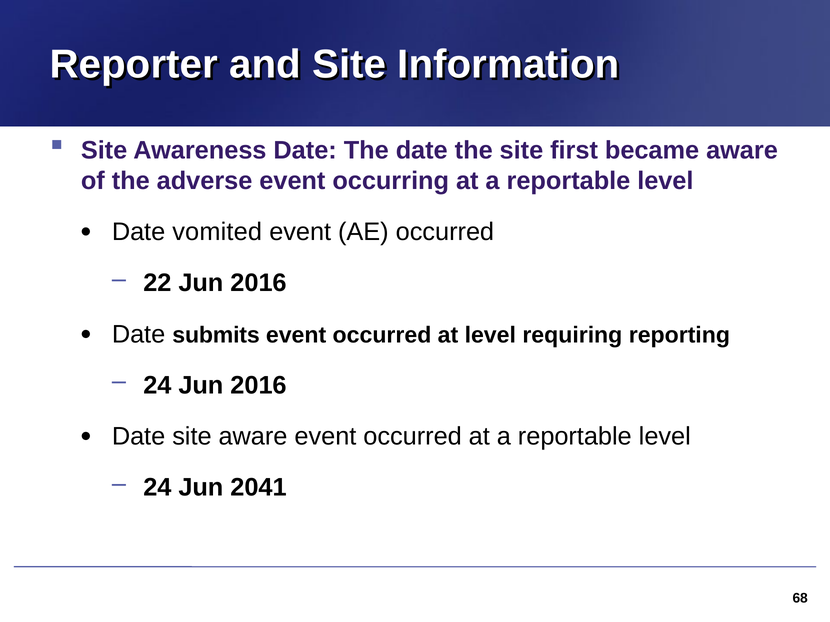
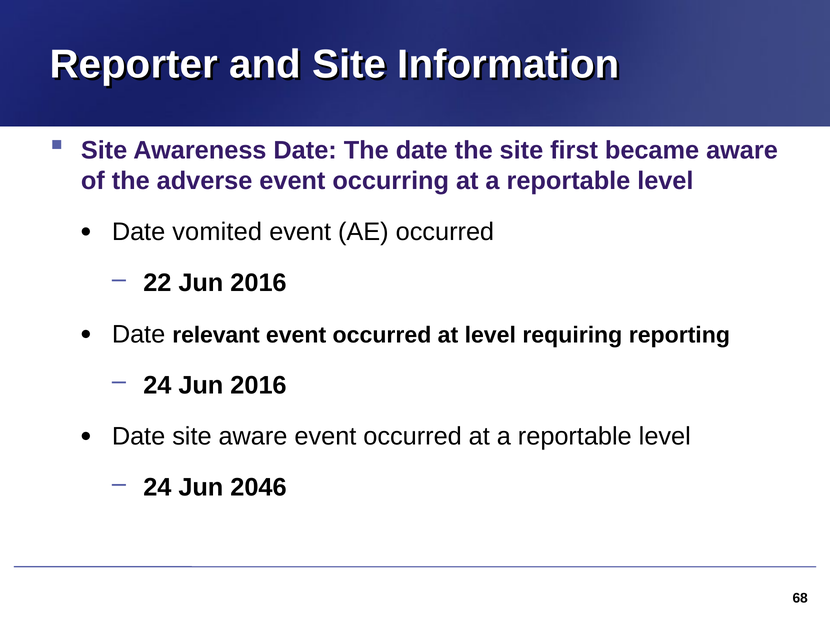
submits: submits -> relevant
2041: 2041 -> 2046
